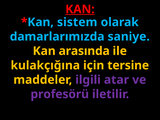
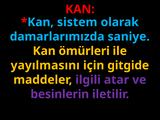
KAN at (80, 9) underline: present -> none
arasında: arasında -> ömürleri
kulakçığına: kulakçığına -> yayılmasını
tersine: tersine -> gitgide
profesörü: profesörü -> besinlerin
